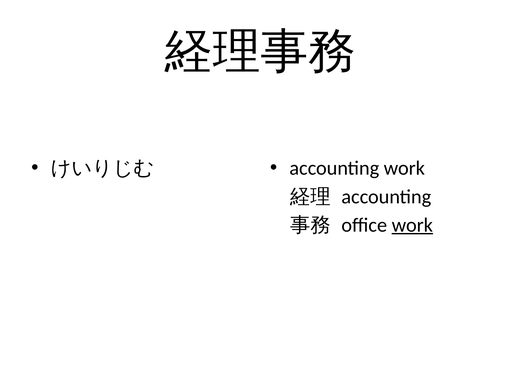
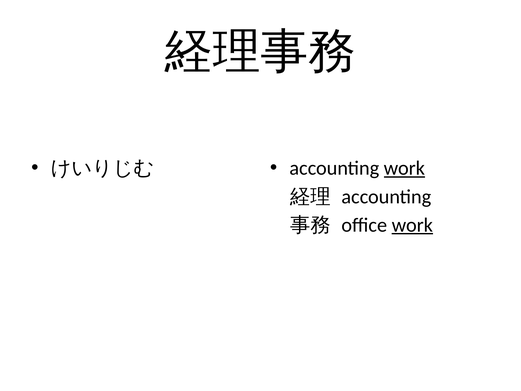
work at (404, 168) underline: none -> present
